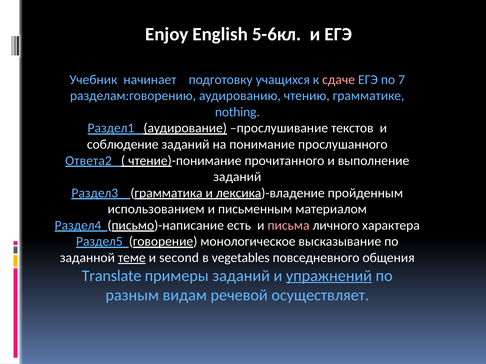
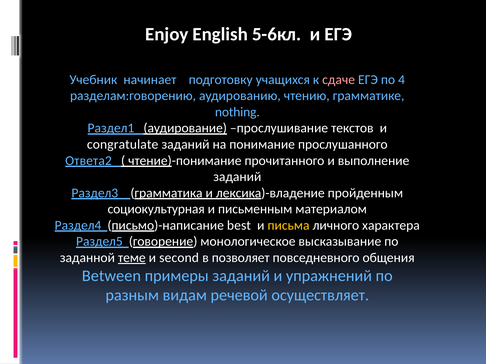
7: 7 -> 4
соблюдение: соблюдение -> congratulate
использованием: использованием -> социокультурная
есть: есть -> best
письма colour: pink -> yellow
vegetables: vegetables -> позволяет
Translate: Translate -> Between
упражнений underline: present -> none
